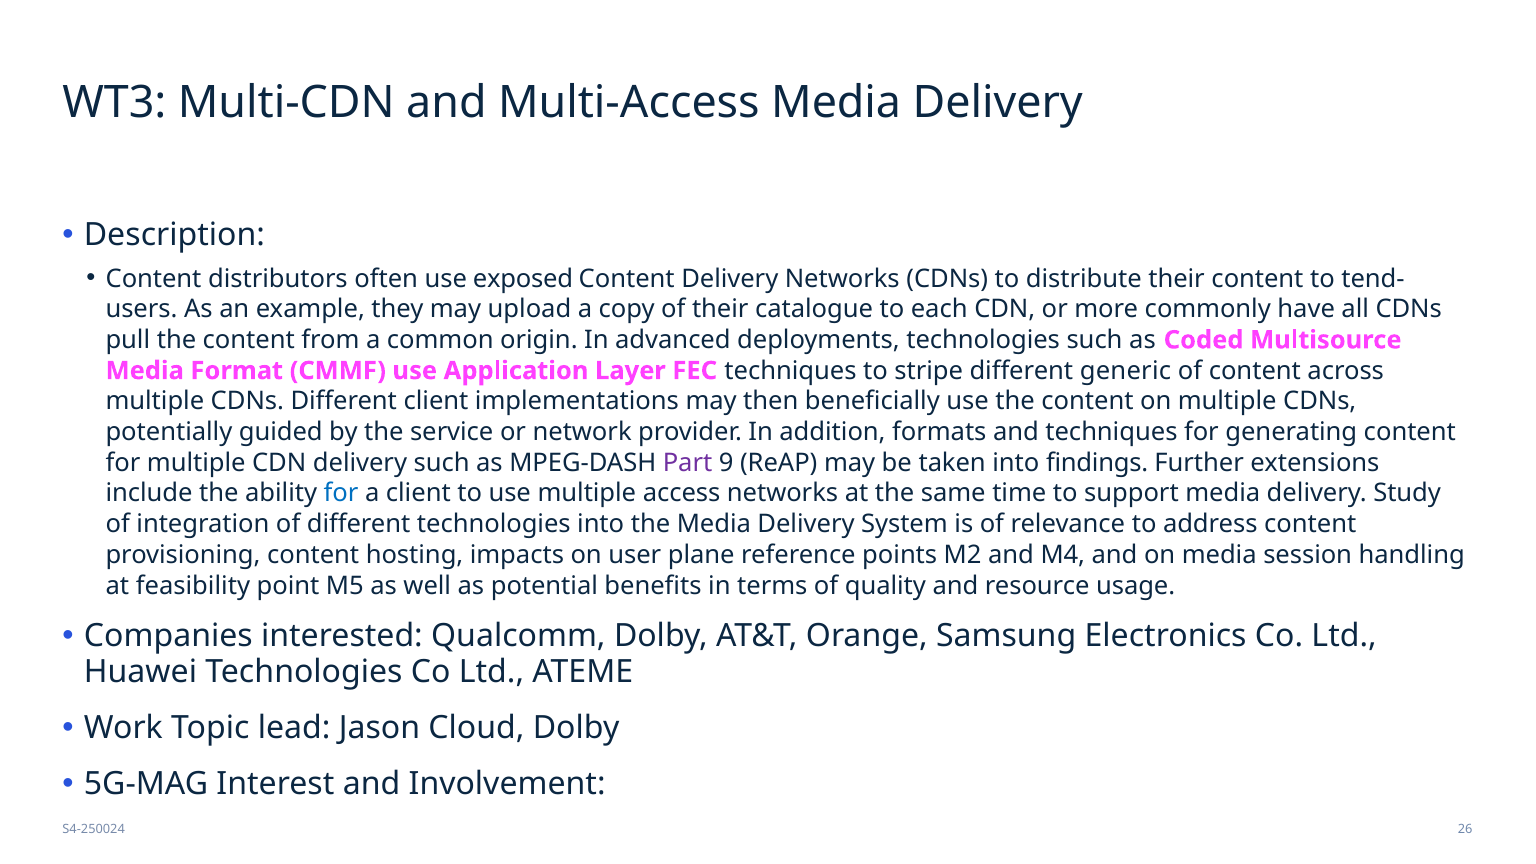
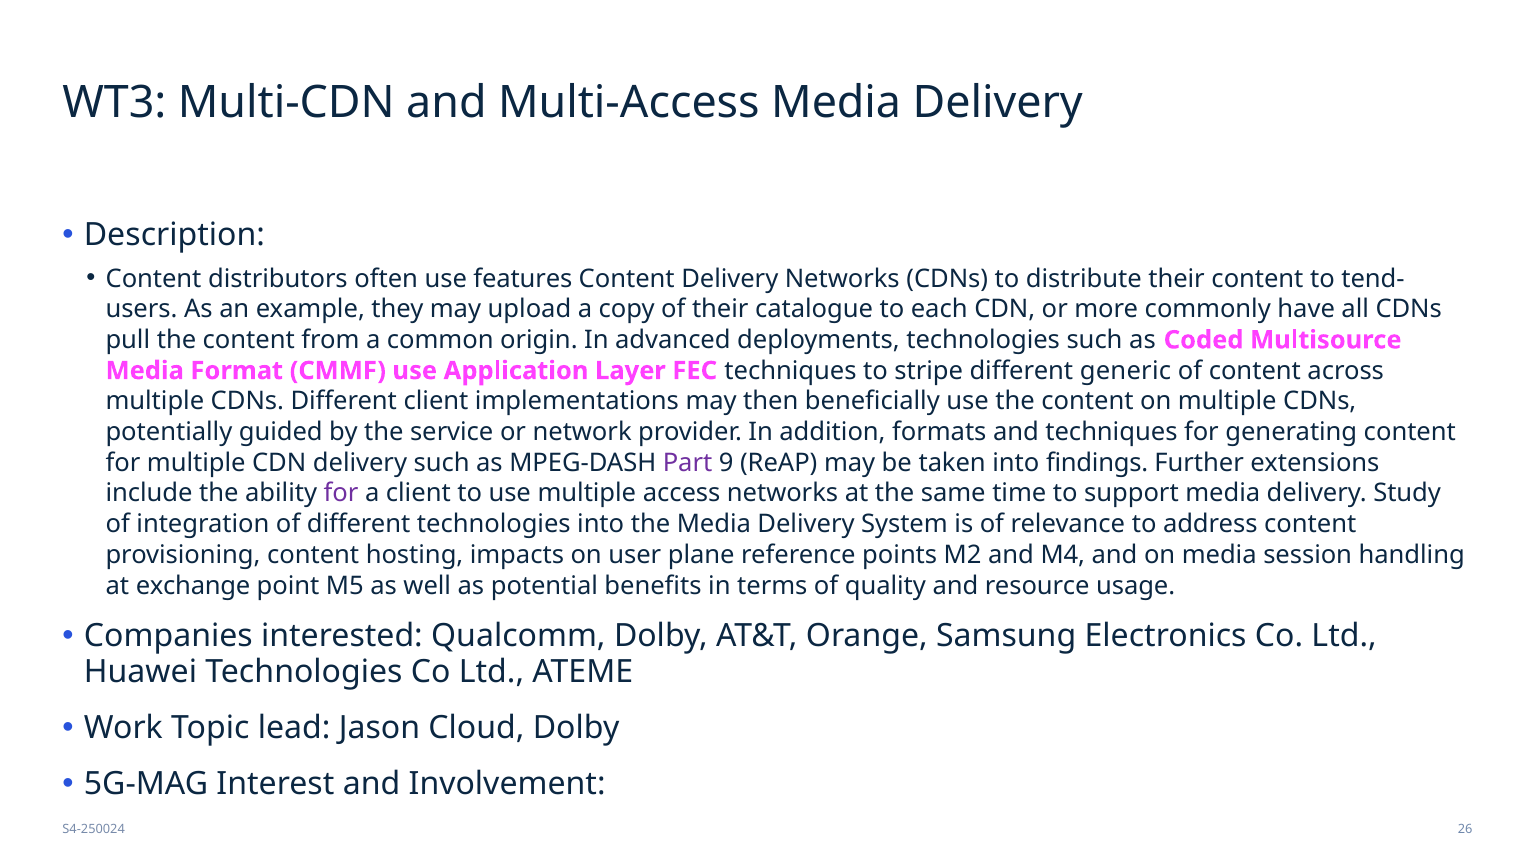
exposed: exposed -> features
for at (341, 494) colour: blue -> purple
feasibility: feasibility -> exchange
